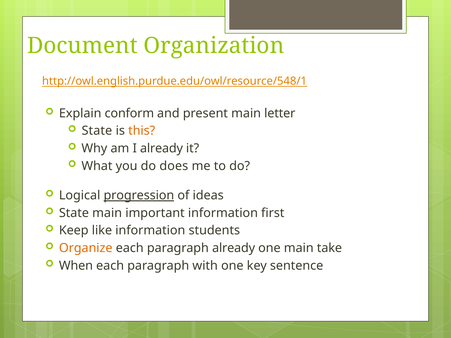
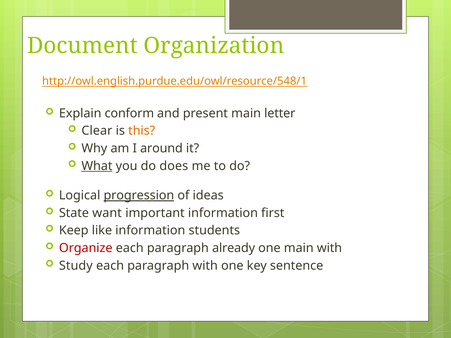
State at (97, 131): State -> Clear
I already: already -> around
What underline: none -> present
State main: main -> want
Organize colour: orange -> red
main take: take -> with
When: When -> Study
